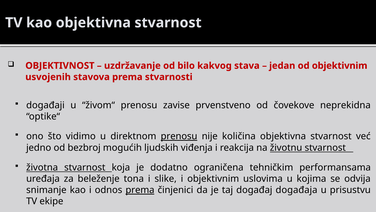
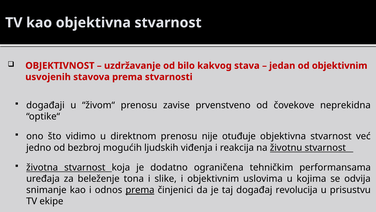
prenosu at (179, 136) underline: present -> none
količina: količina -> otuđuje
događaja: događaja -> revolucija
